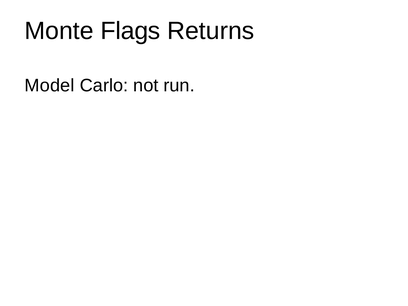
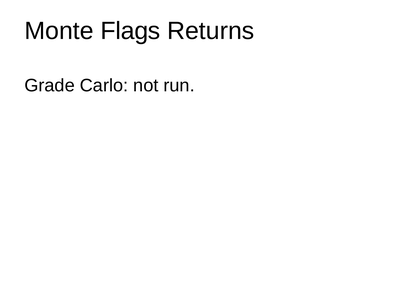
Model: Model -> Grade
